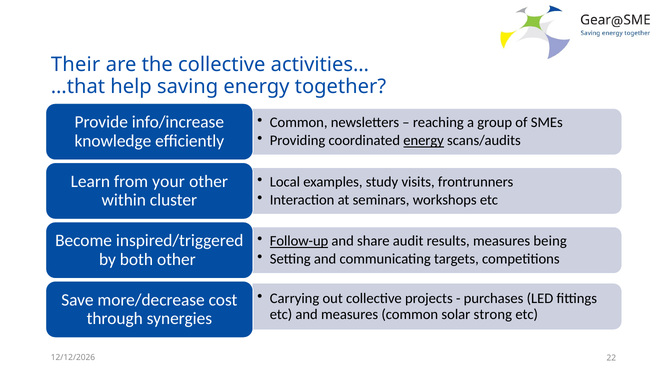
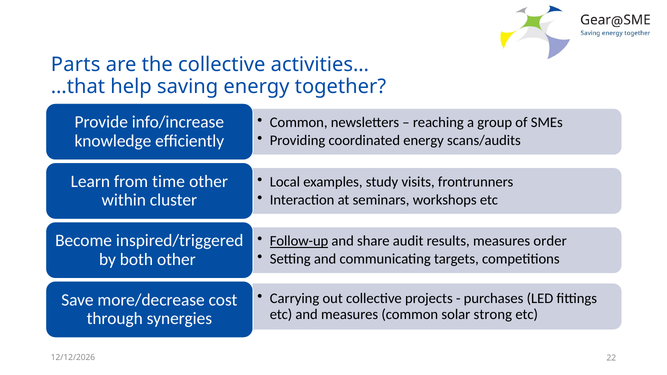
Their: Their -> Parts
energy at (424, 141) underline: present -> none
your: your -> time
being: being -> order
